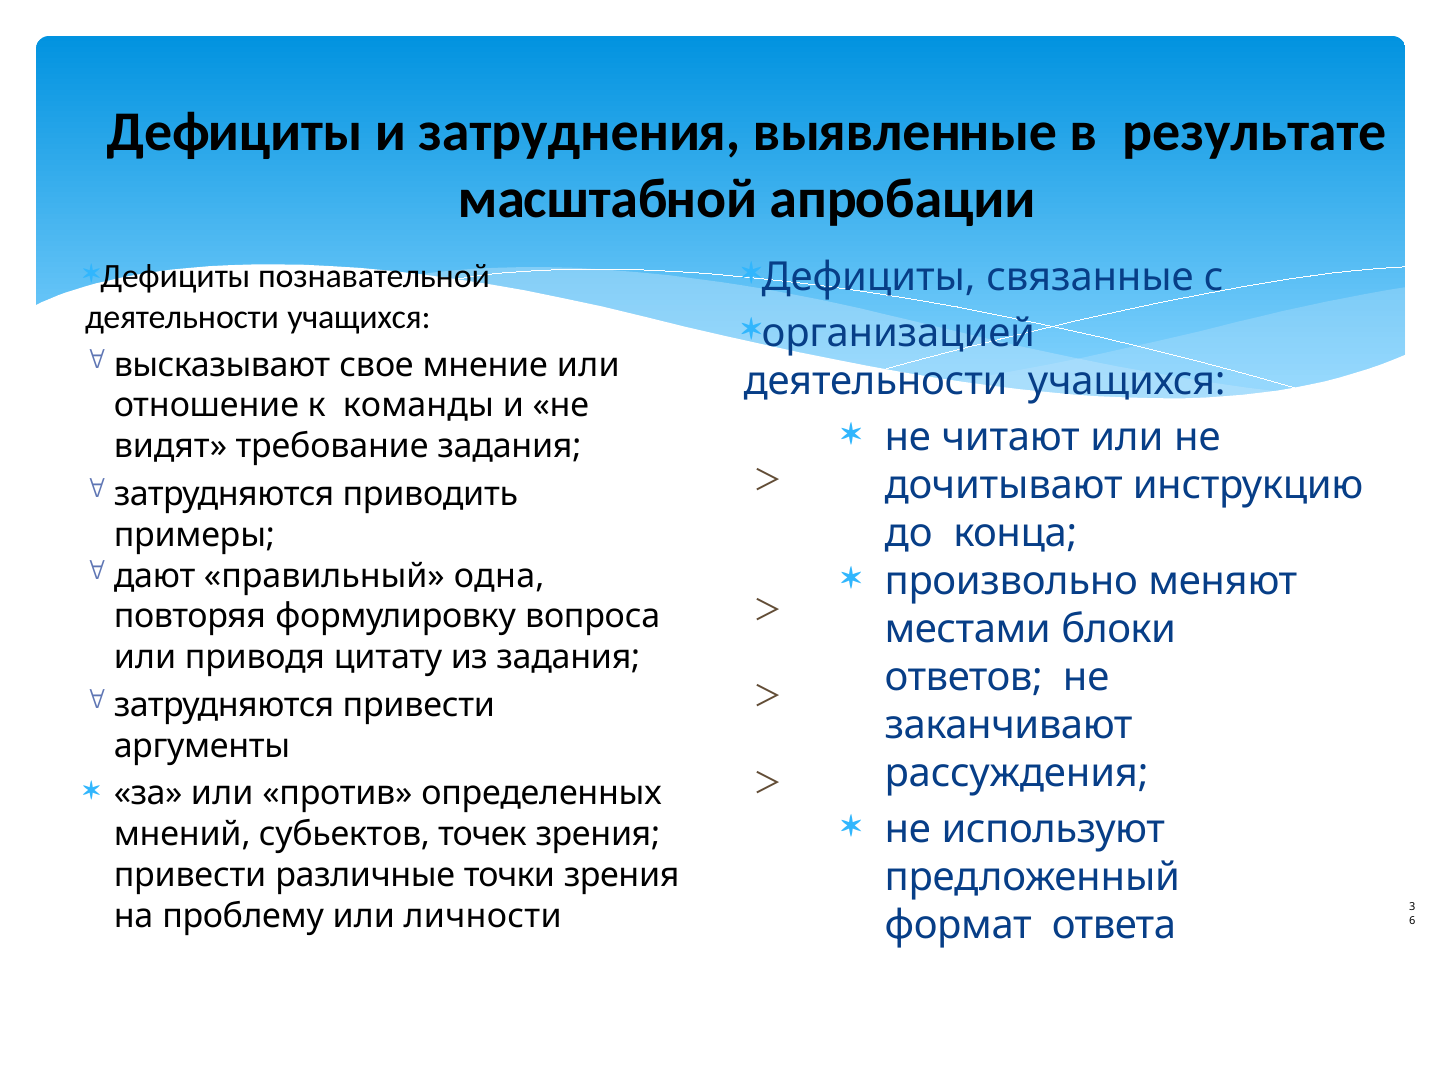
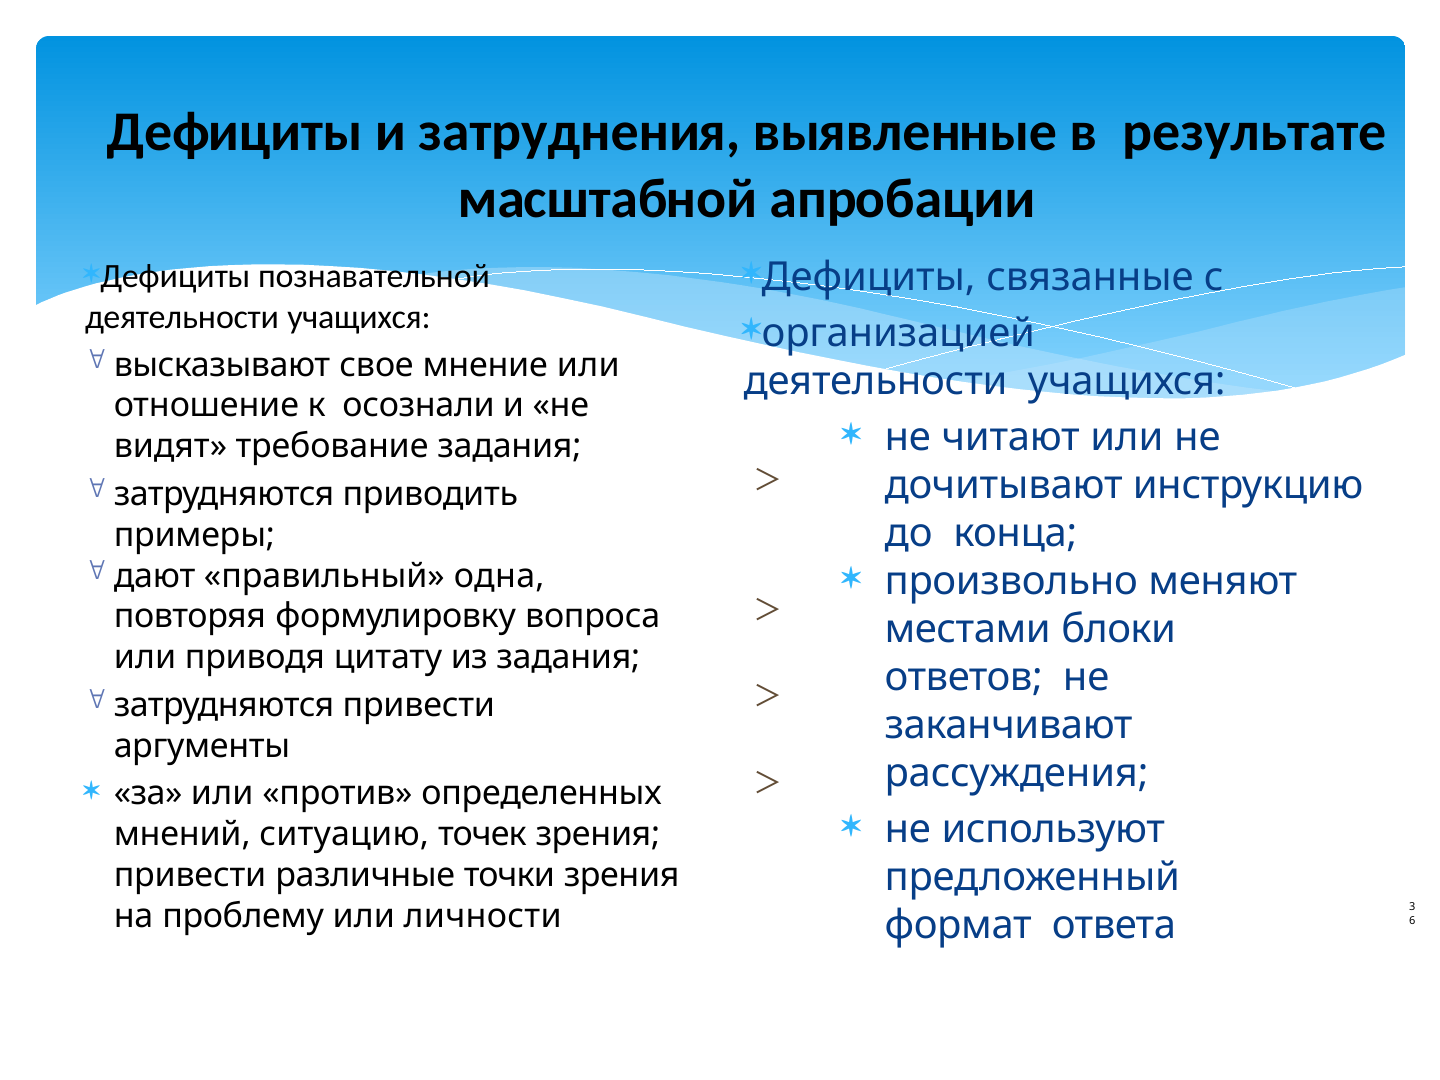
команды: команды -> осознали
субьектов: субьектов -> ситуацию
